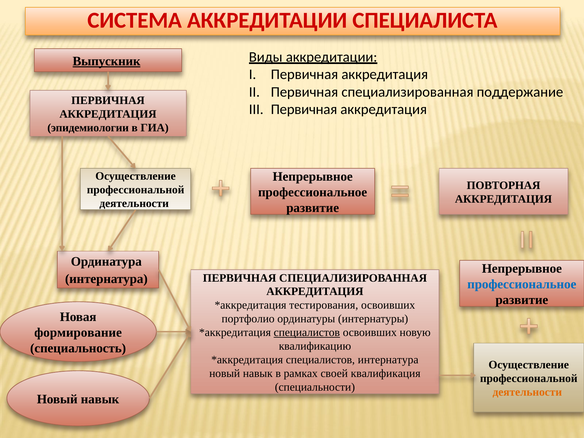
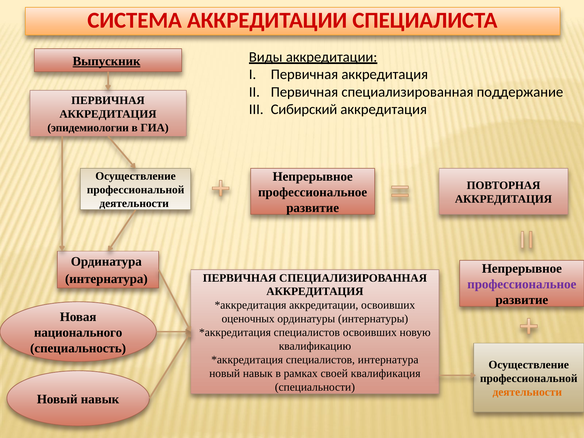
Первичная at (304, 109): Первичная -> Сибирский
профессиональное at (522, 284) colour: blue -> purple
тестирования at (324, 305): тестирования -> аккредитации
портфолио: портфолио -> оценочных
формирование: формирование -> национального
специалистов at (307, 332) underline: present -> none
